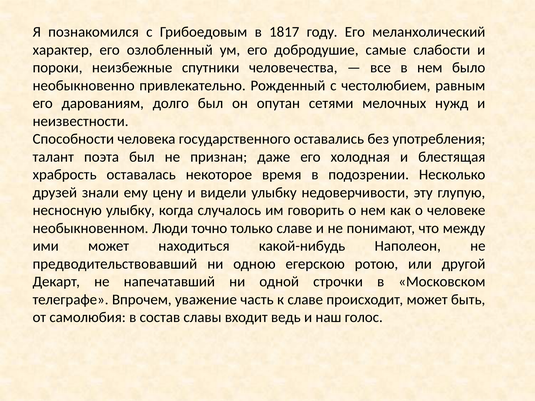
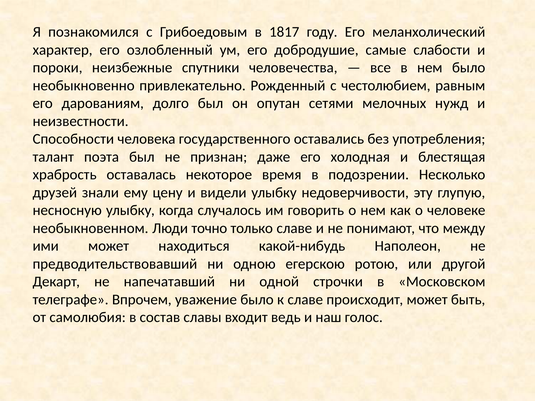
уважение часть: часть -> было
